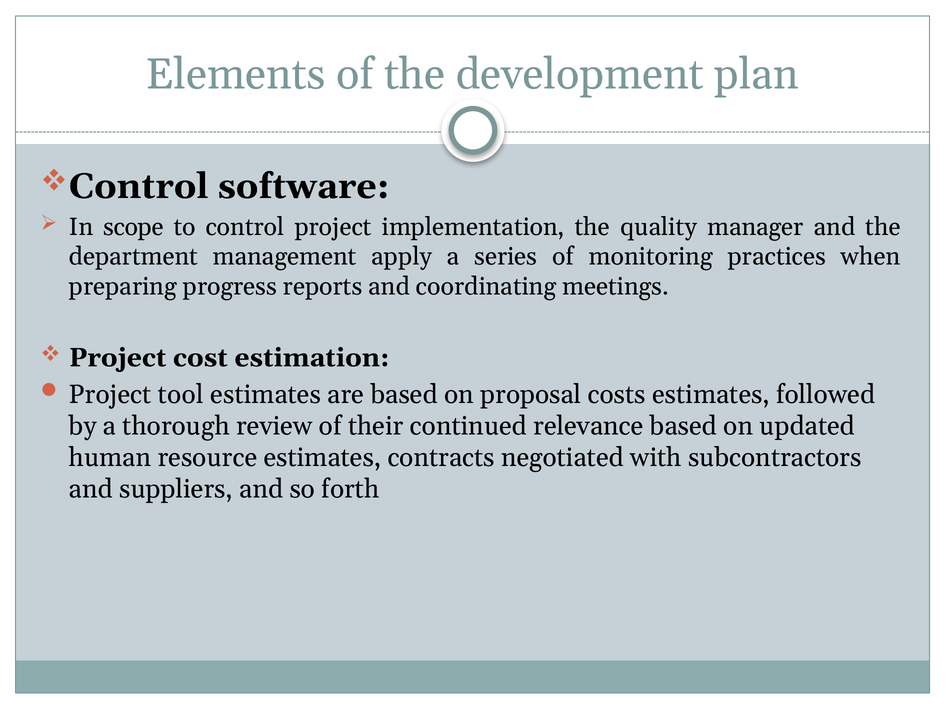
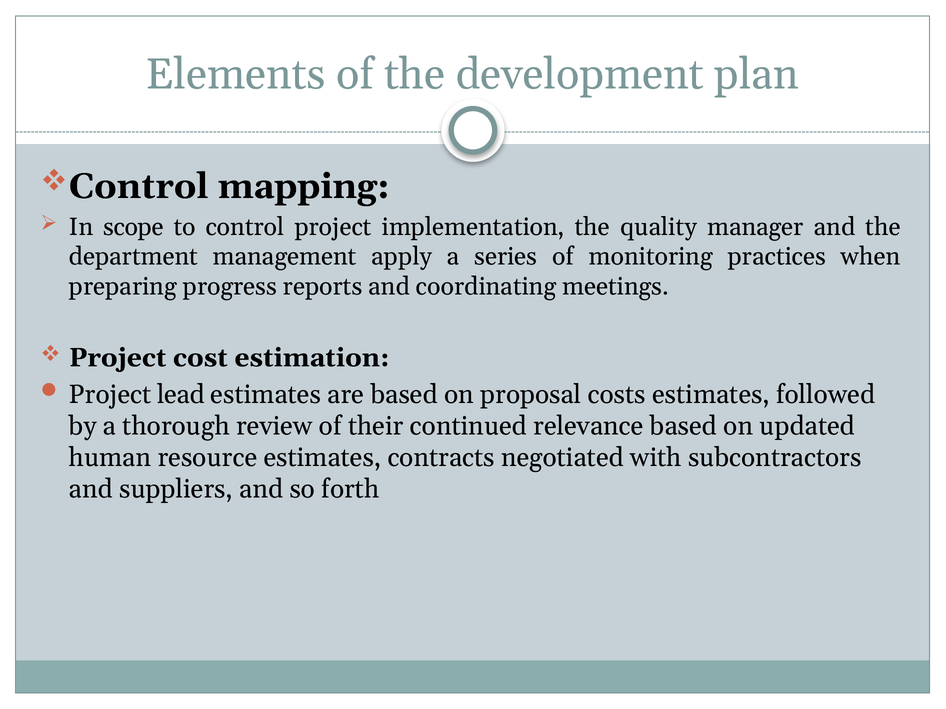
software: software -> mapping
tool: tool -> lead
